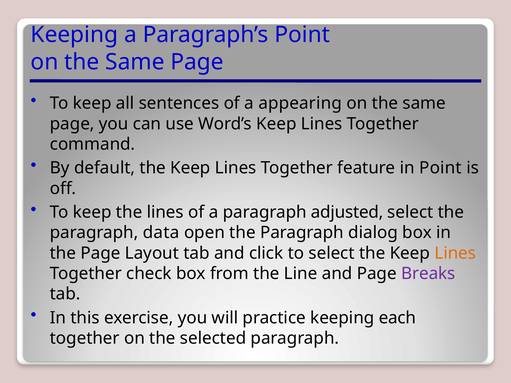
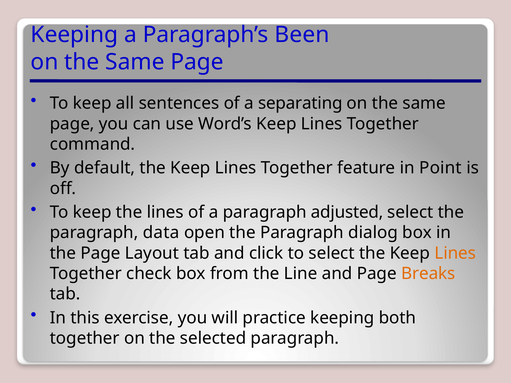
Paragraph’s Point: Point -> Been
appearing: appearing -> separating
Breaks colour: purple -> orange
each: each -> both
